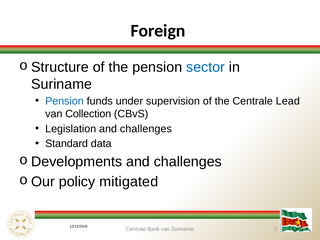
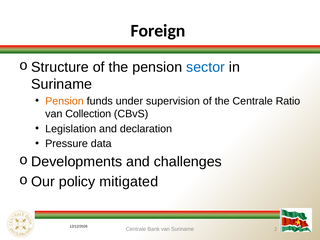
Pension at (64, 101) colour: blue -> orange
Lead: Lead -> Ratio
Legislation and challenges: challenges -> declaration
Standard: Standard -> Pressure
